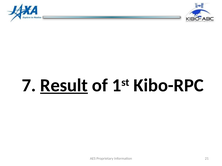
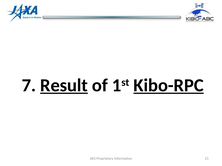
Kibo-RPC underline: none -> present
